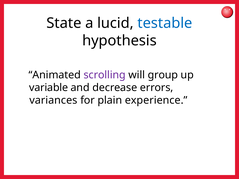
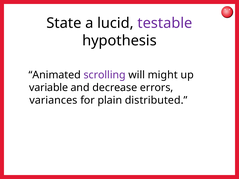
testable colour: blue -> purple
group: group -> might
experience: experience -> distributed
